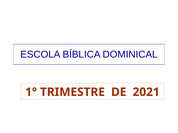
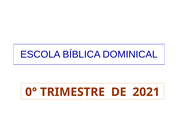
1°: 1° -> 0°
